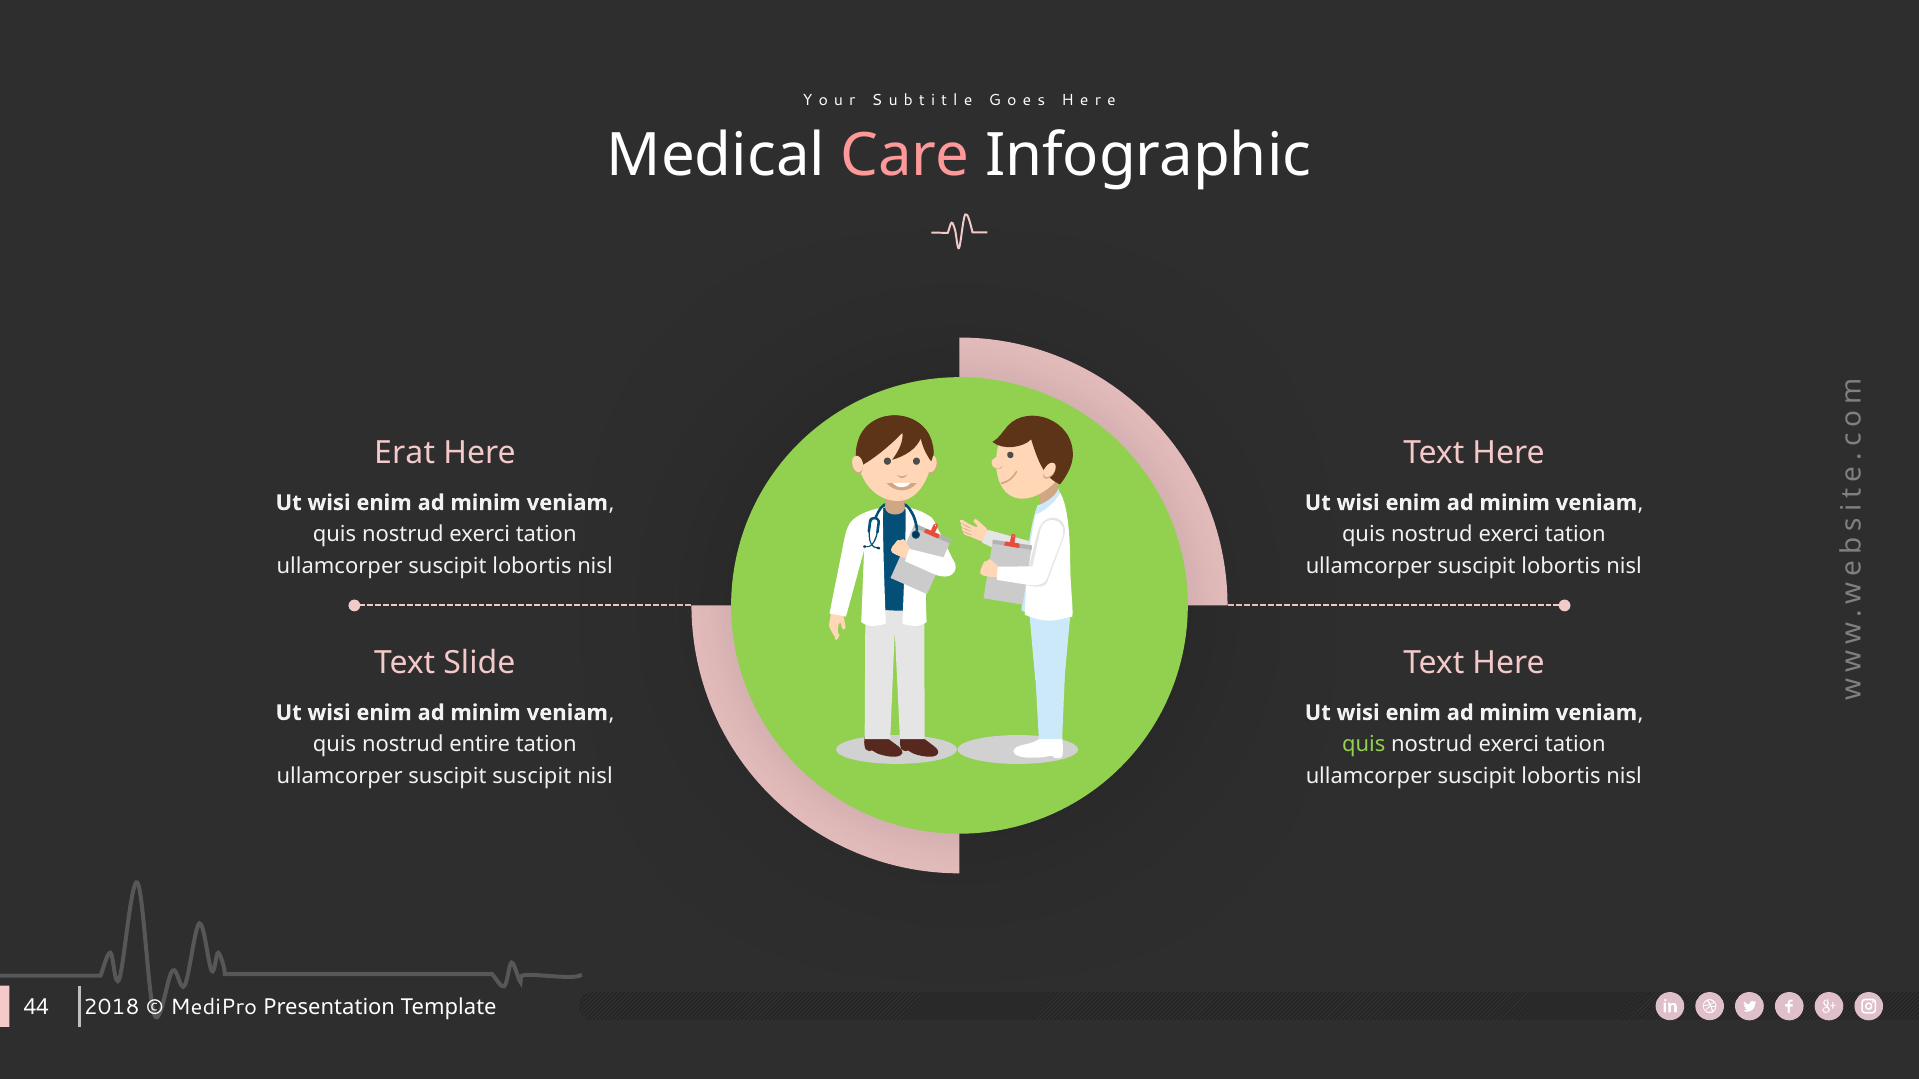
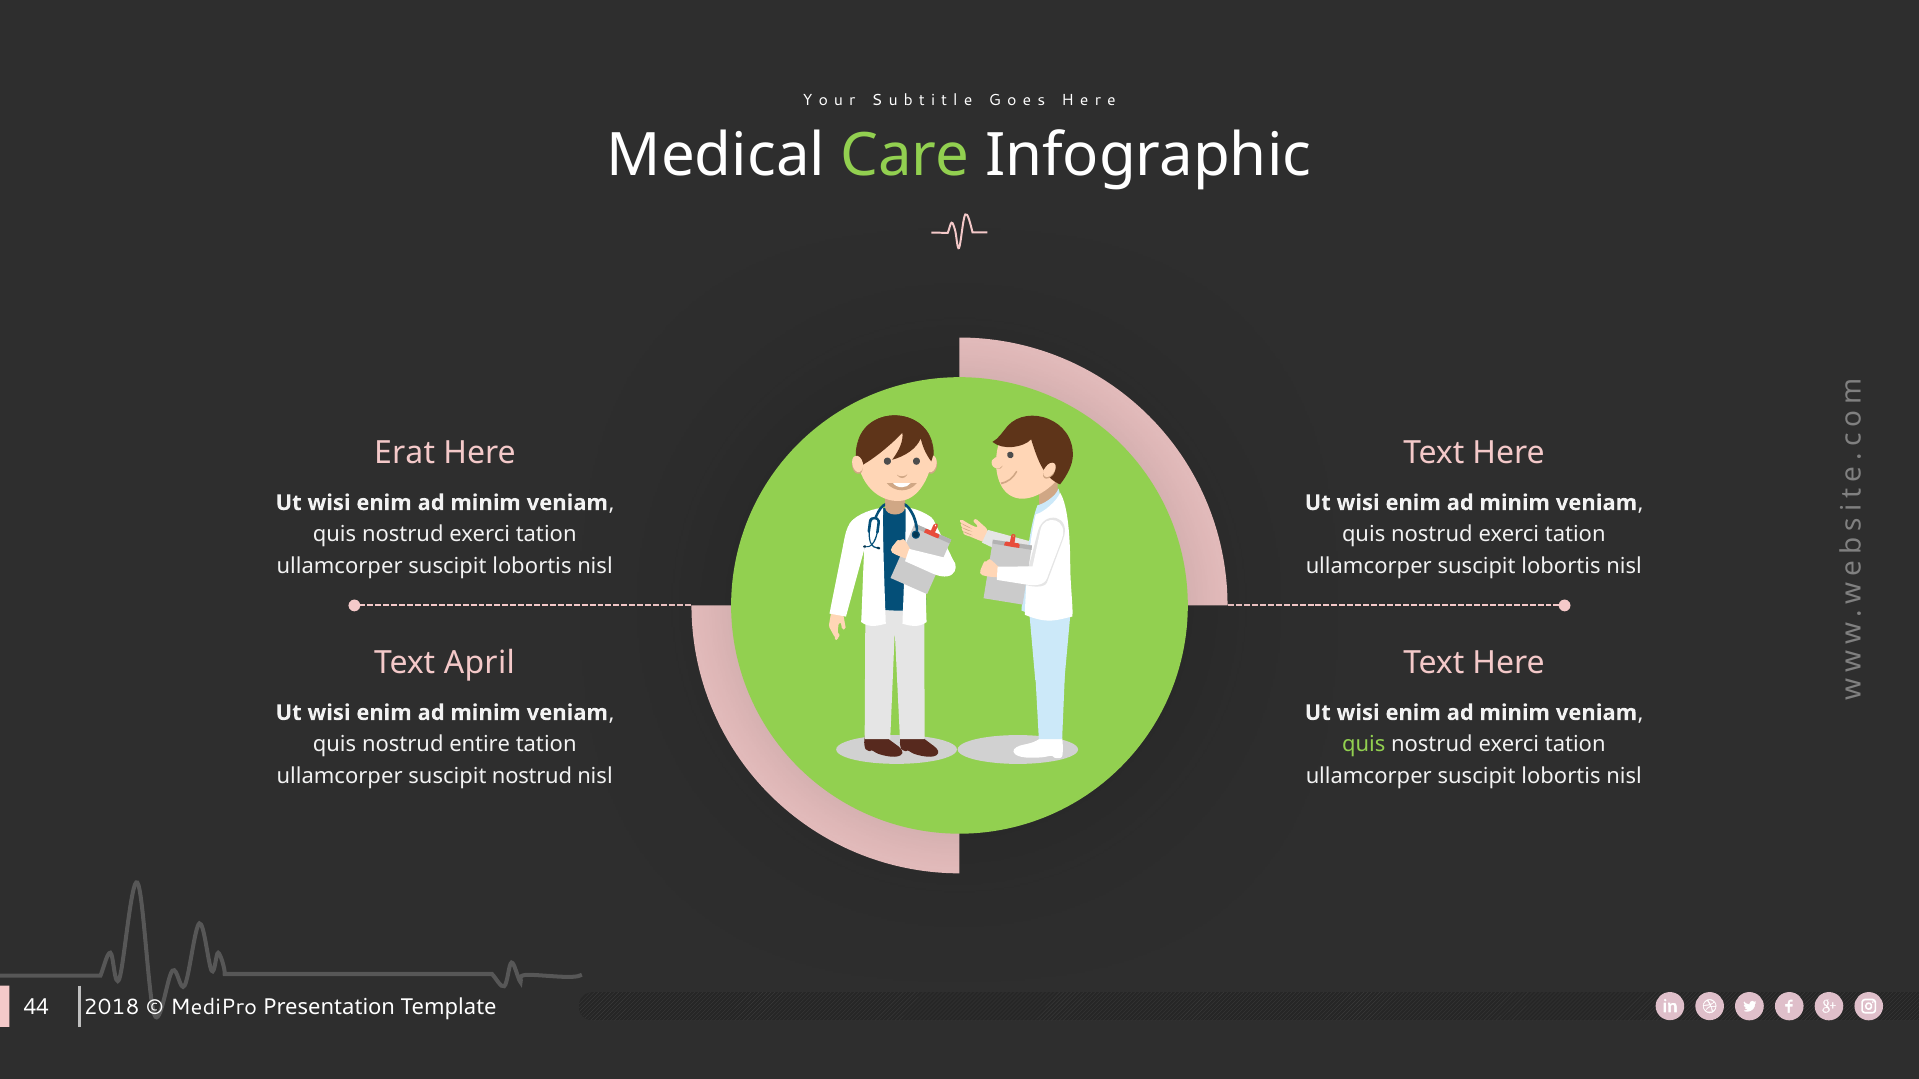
Care colour: pink -> light green
Slide: Slide -> April
suscipit suscipit: suscipit -> nostrud
